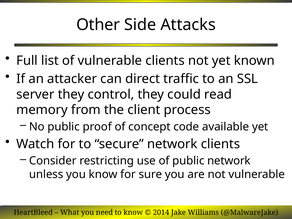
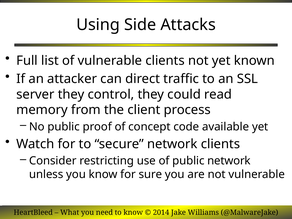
Other: Other -> Using
